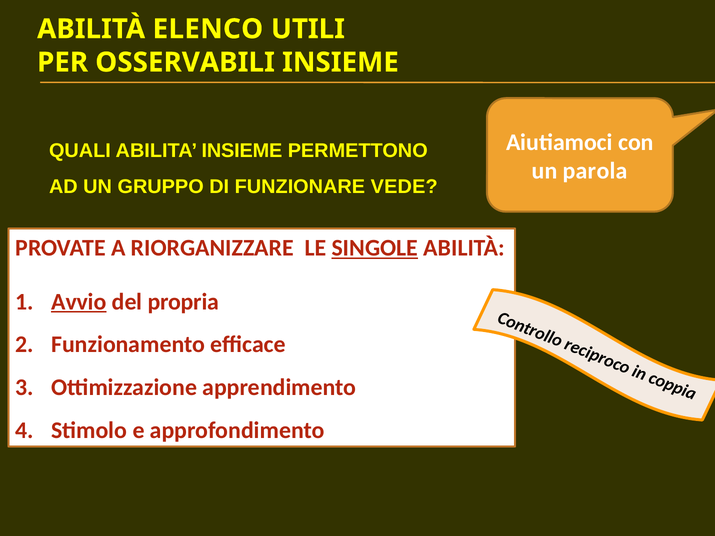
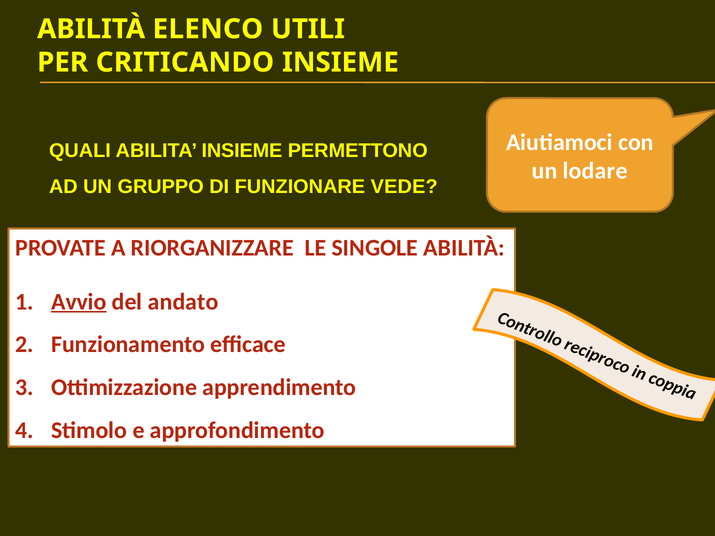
OSSERVABILI: OSSERVABILI -> CRITICANDO
parola: parola -> lodare
SINGOLE underline: present -> none
propria: propria -> andato
